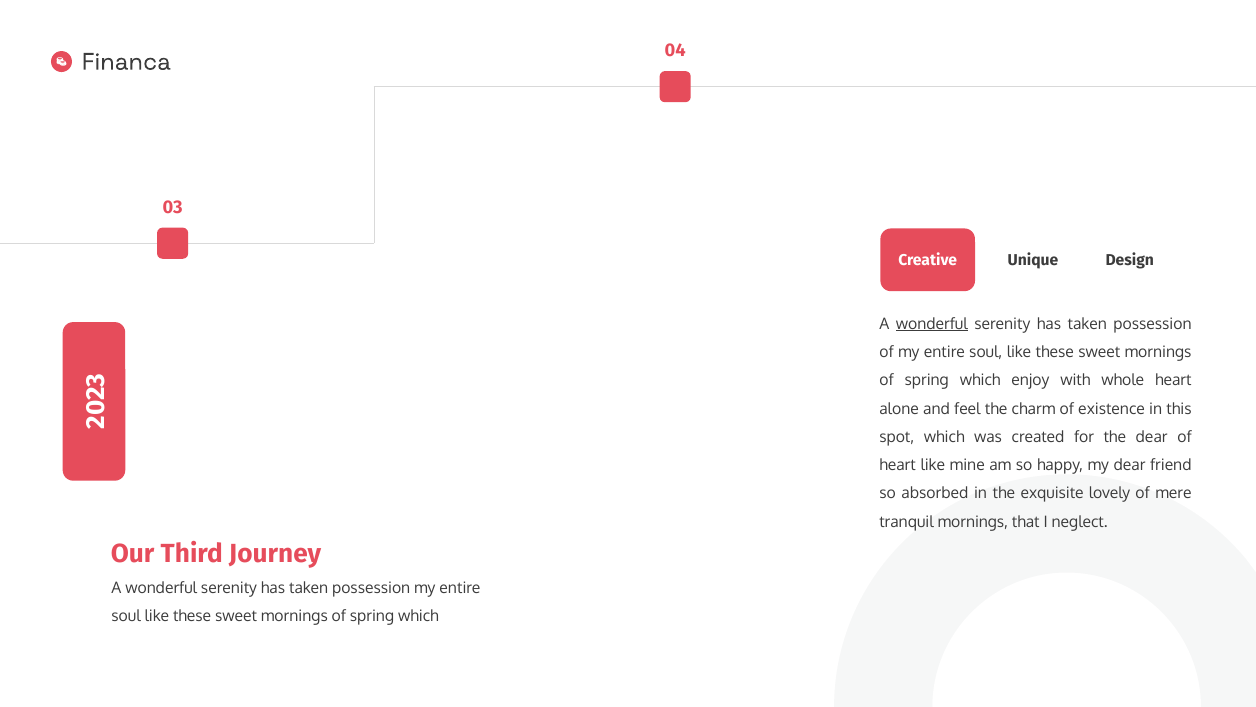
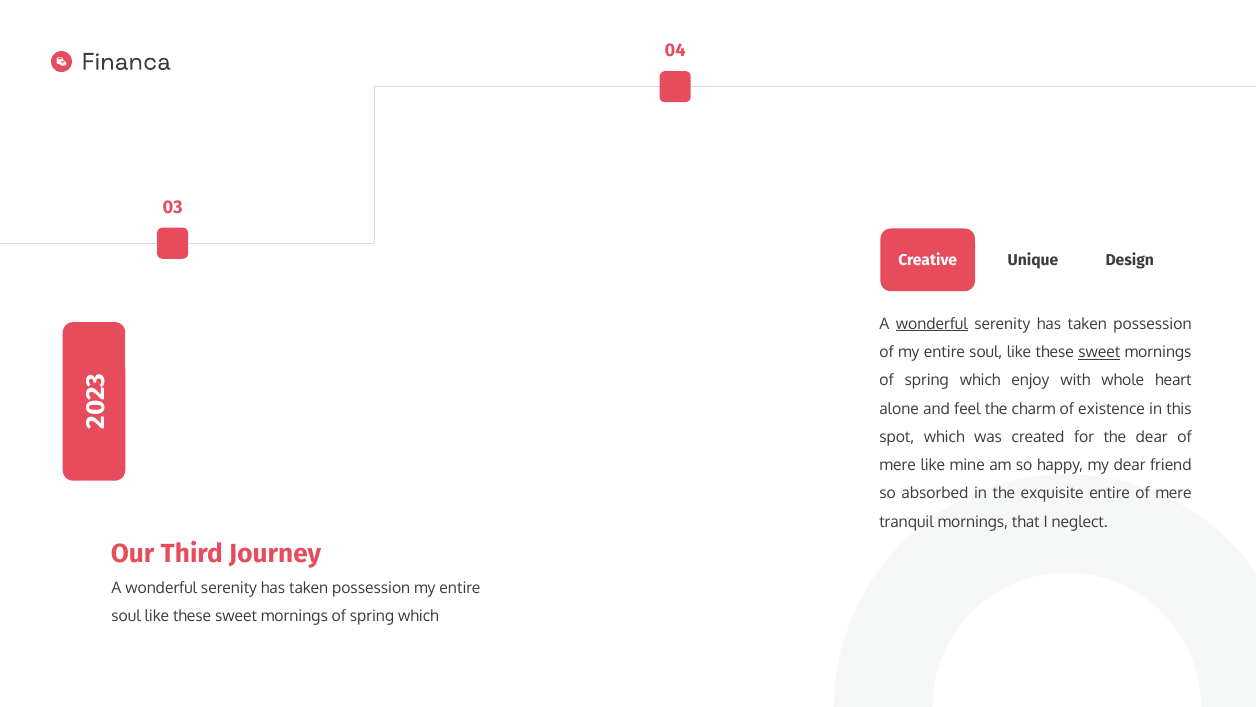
sweet at (1099, 352) underline: none -> present
heart at (898, 465): heart -> mere
exquisite lovely: lovely -> entire
